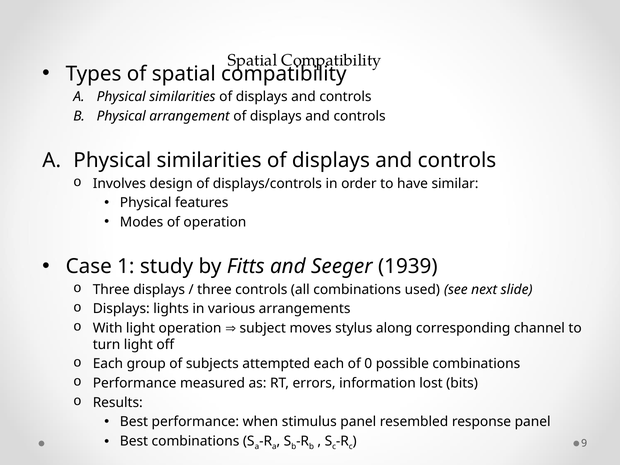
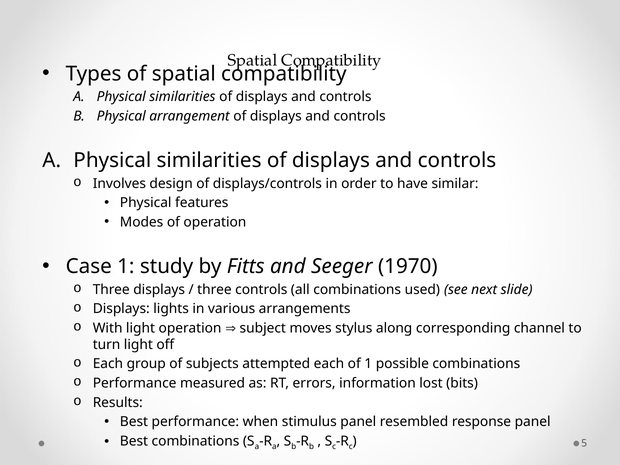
1939: 1939 -> 1970
of 0: 0 -> 1
9: 9 -> 5
